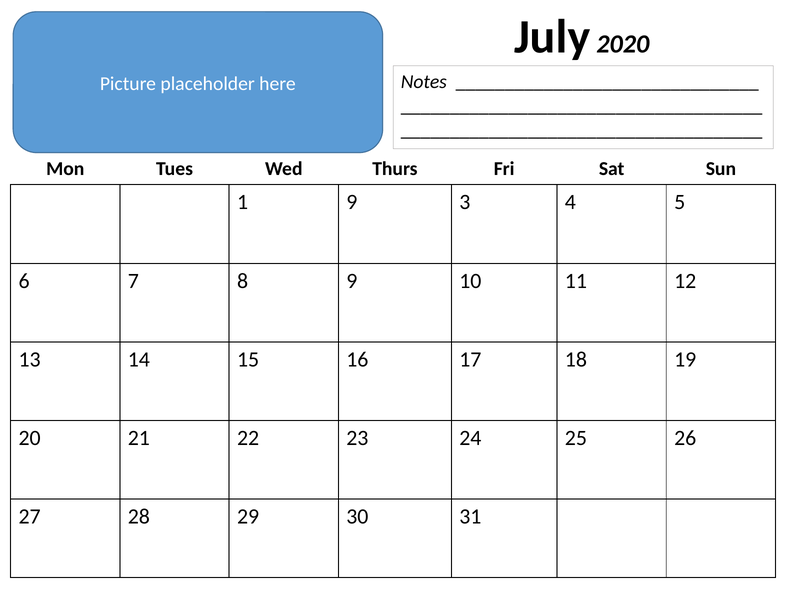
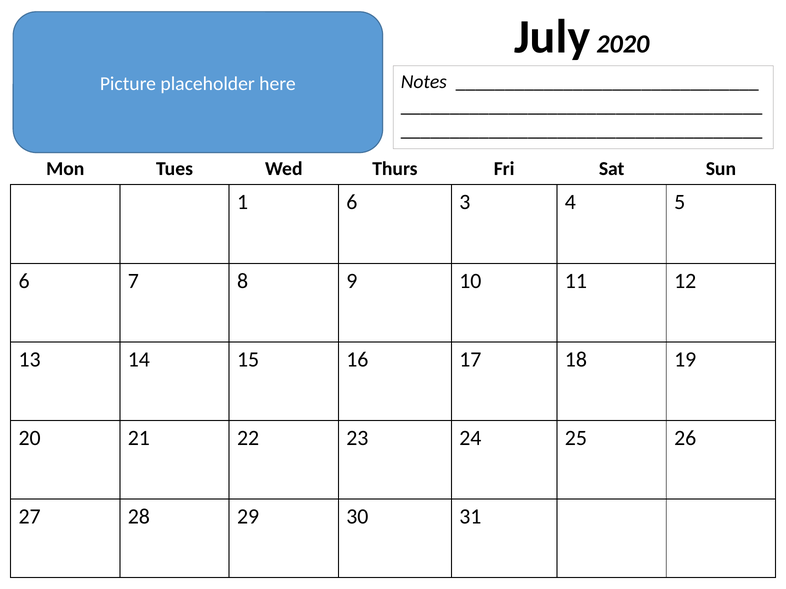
1 9: 9 -> 6
